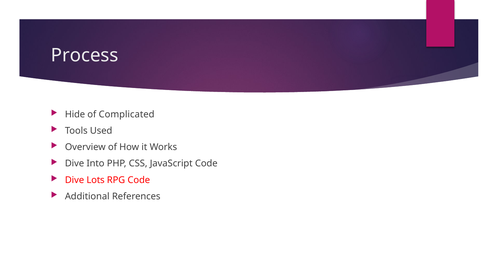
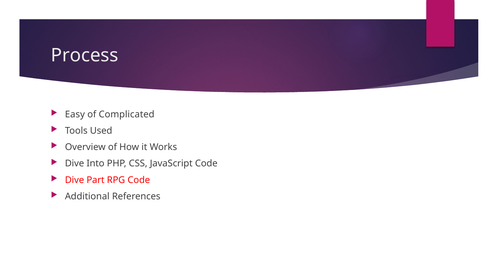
Hide: Hide -> Easy
Lots: Lots -> Part
